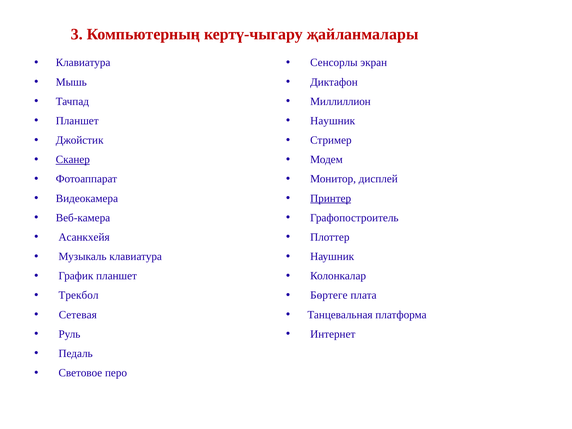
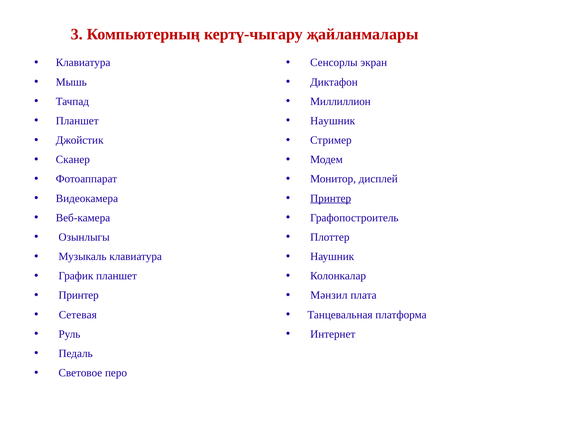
Сканер underline: present -> none
Асанкхейя: Асанкхейя -> Озынлыгы
Трекбол at (79, 295): Трекбол -> Принтер
Бөртеге: Бөртеге -> Мәнзил
